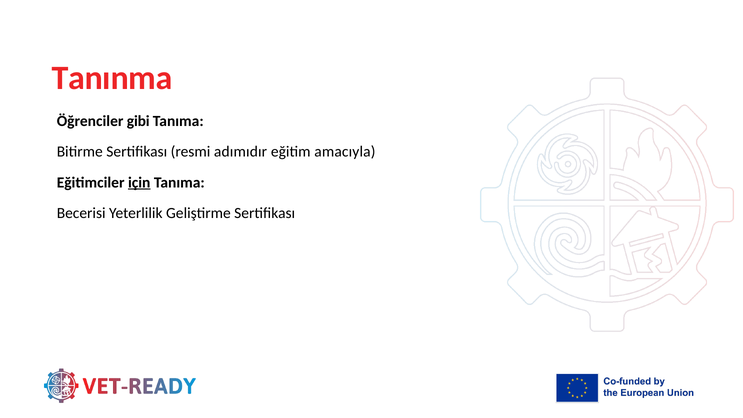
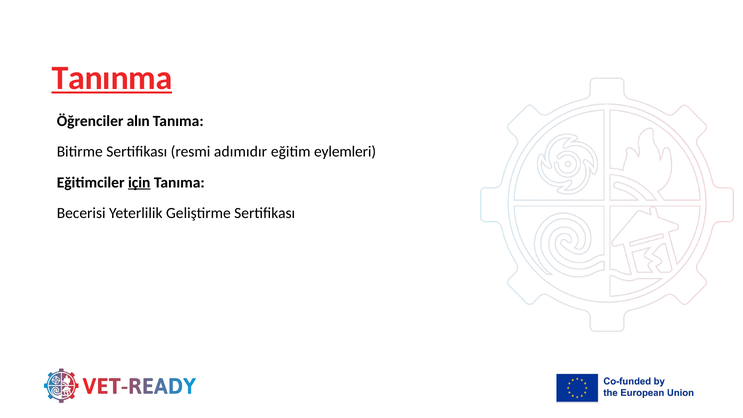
Tanınma underline: none -> present
gibi: gibi -> alın
amacıyla: amacıyla -> eylemleri
